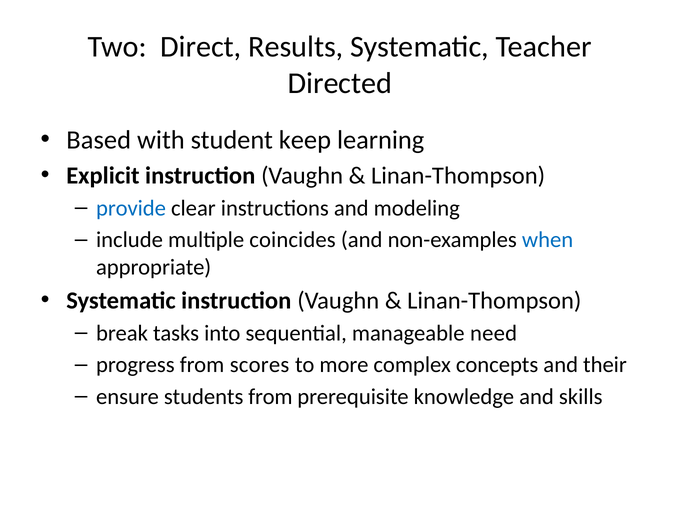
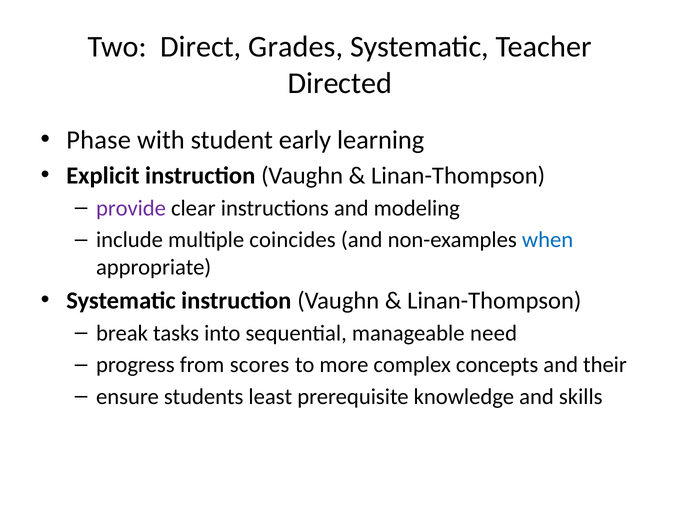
Results: Results -> Grades
Based: Based -> Phase
keep: keep -> early
provide colour: blue -> purple
students from: from -> least
